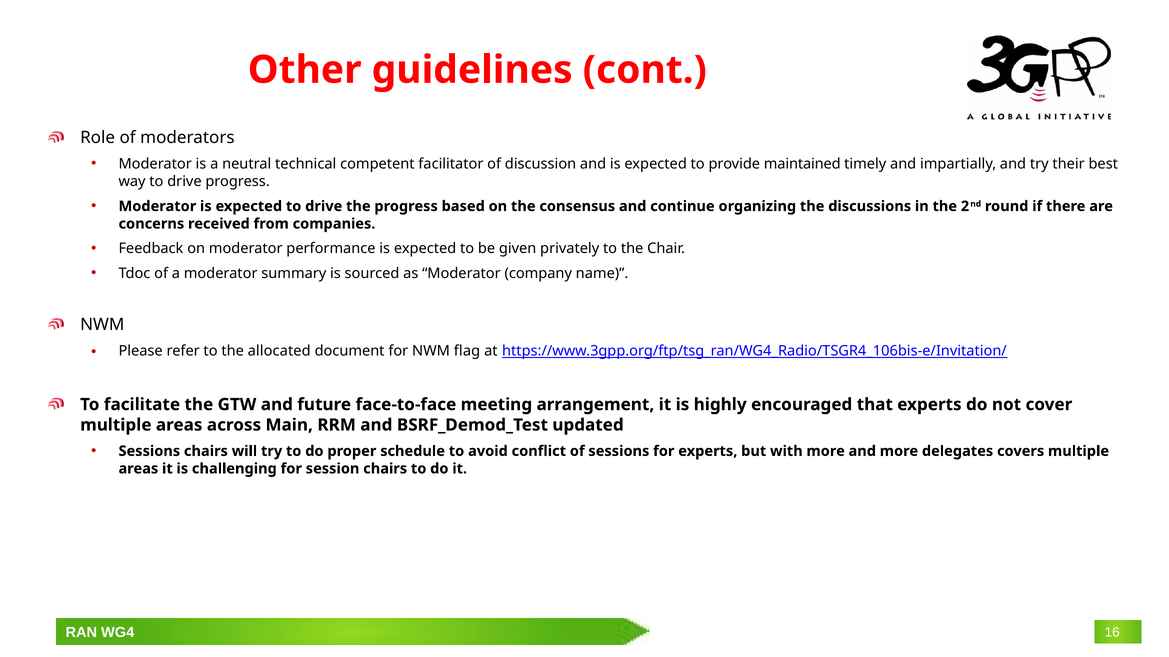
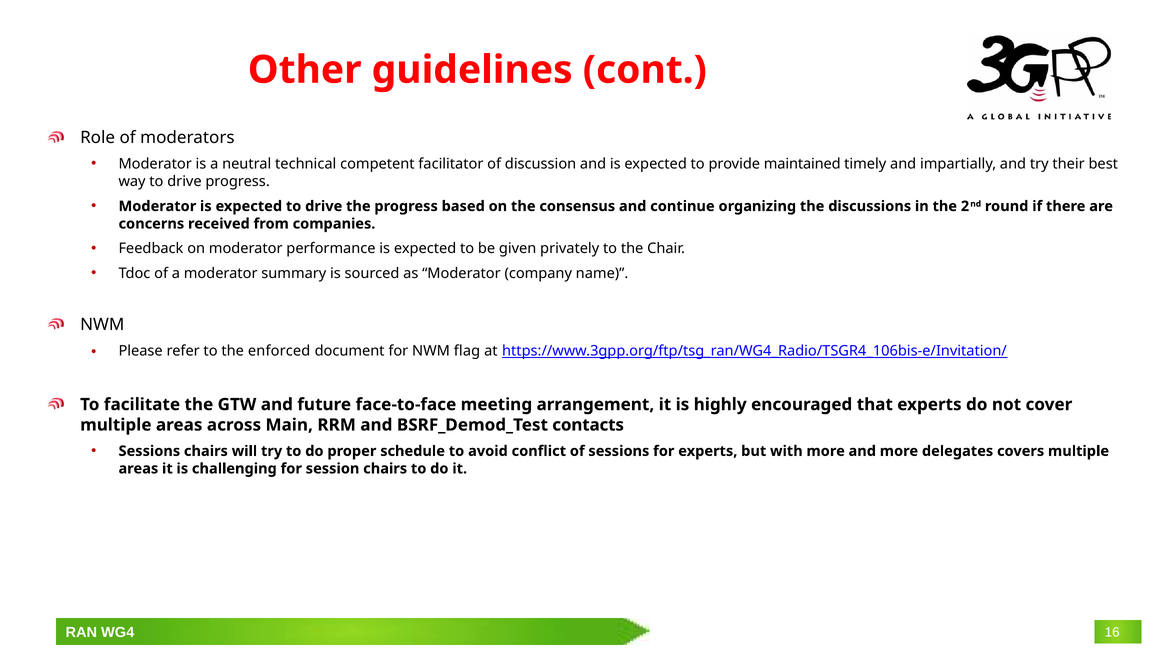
allocated: allocated -> enforced
updated: updated -> contacts
